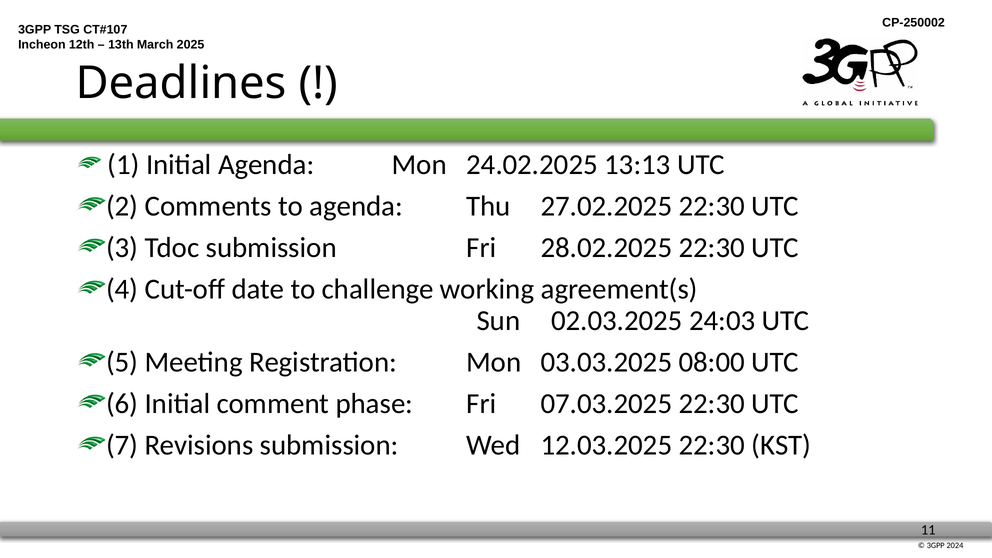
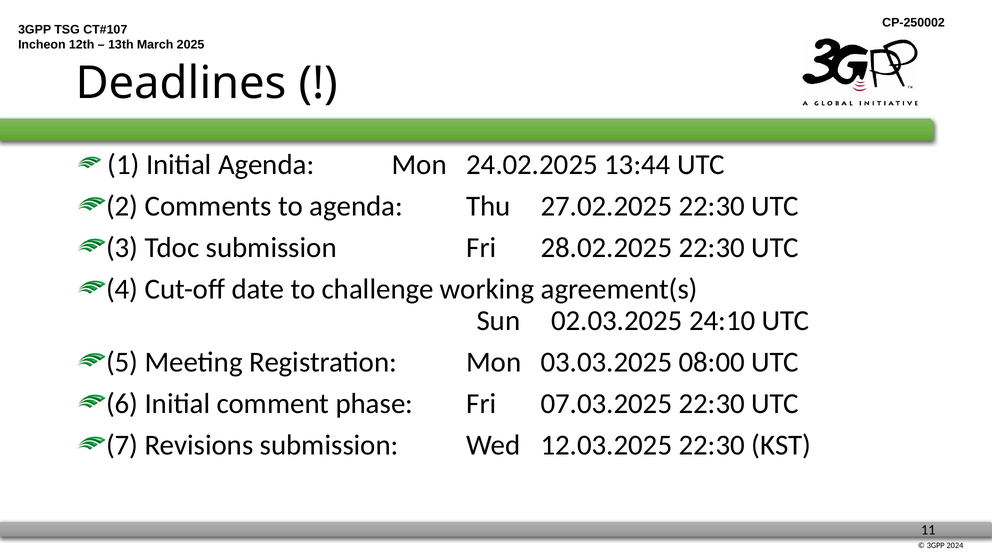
13:13: 13:13 -> 13:44
24:03: 24:03 -> 24:10
